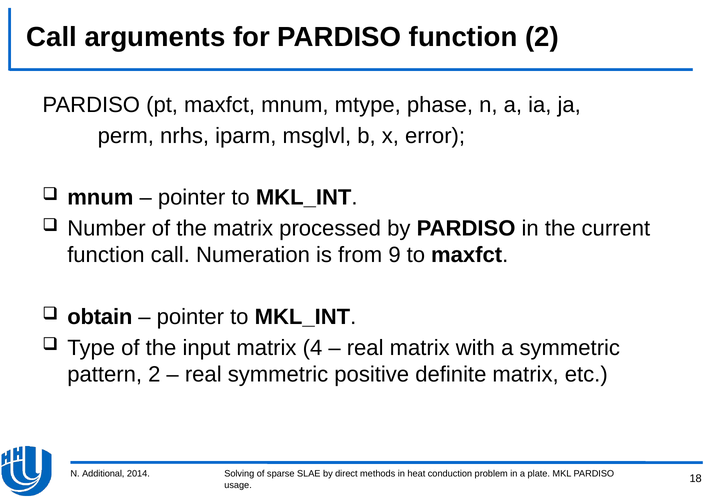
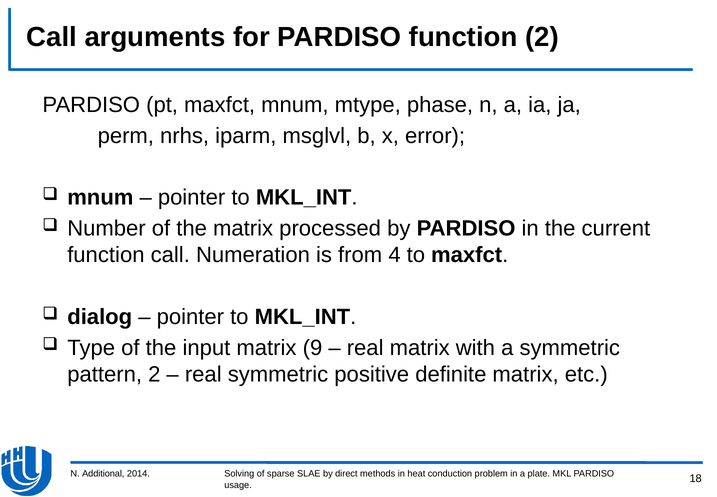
9: 9 -> 4
obtain: obtain -> dialog
4: 4 -> 9
